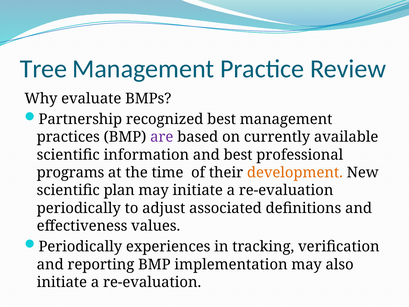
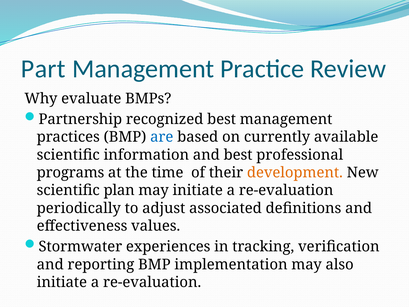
Tree: Tree -> Part
are colour: purple -> blue
Periodically at (80, 246): Periodically -> Stormwater
